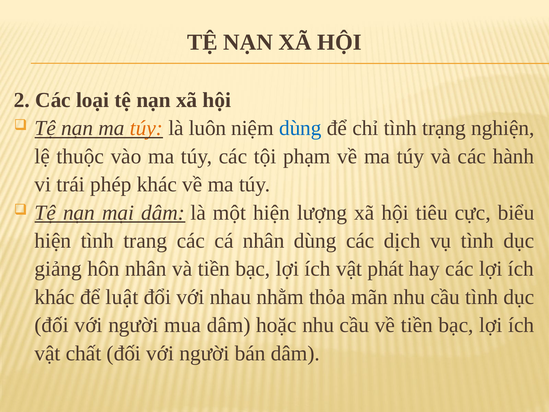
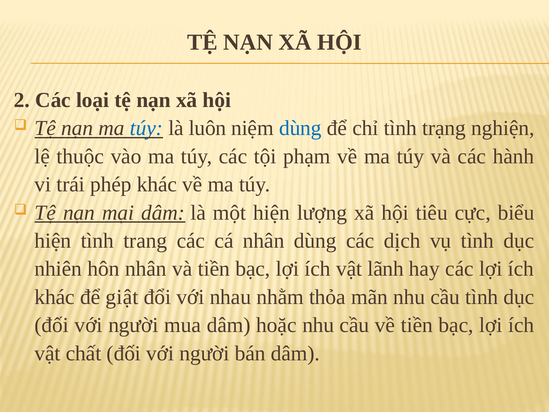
túy at (146, 128) colour: orange -> blue
giảng: giảng -> nhiên
phát: phát -> lãnh
luật: luật -> giật
